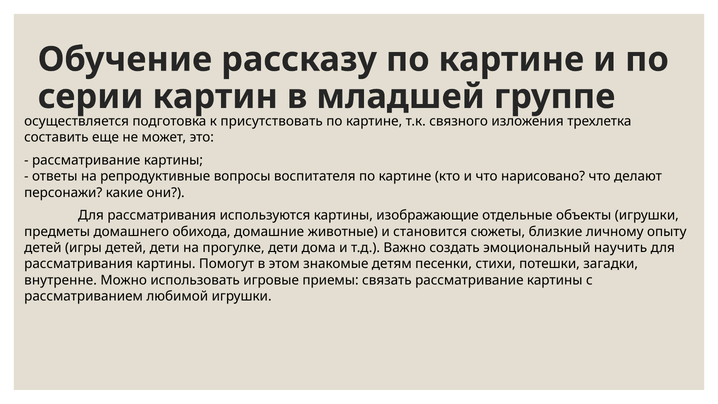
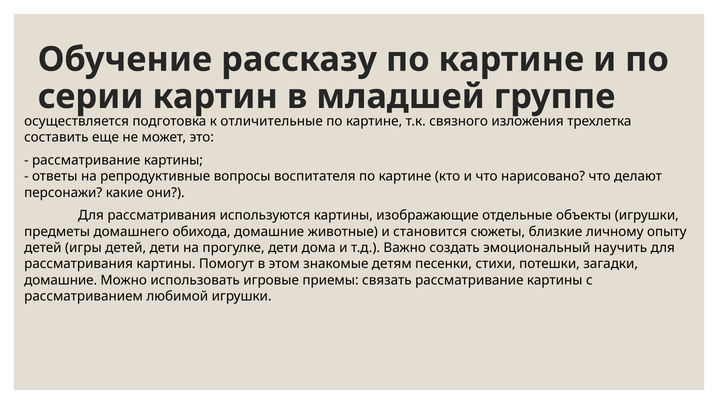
присутствовать: присутствовать -> отличительные
внутренне at (61, 280): внутренне -> домашние
